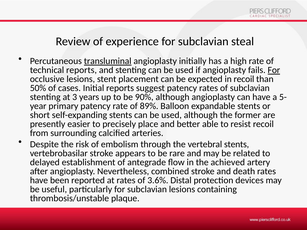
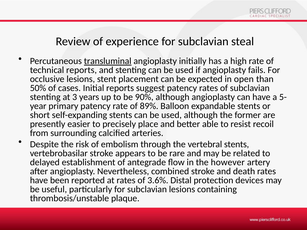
For at (274, 70) underline: present -> none
in recoil: recoil -> open
achieved: achieved -> however
